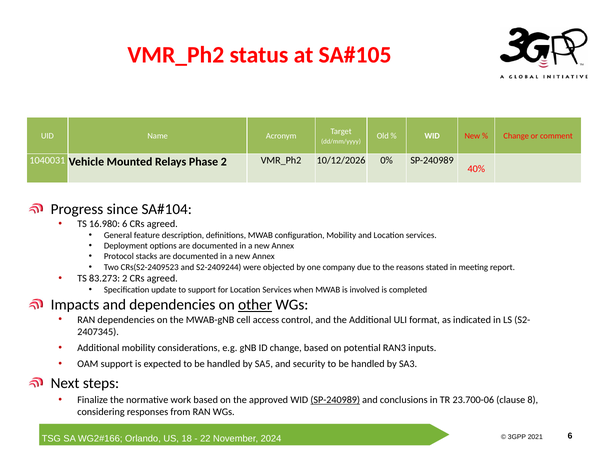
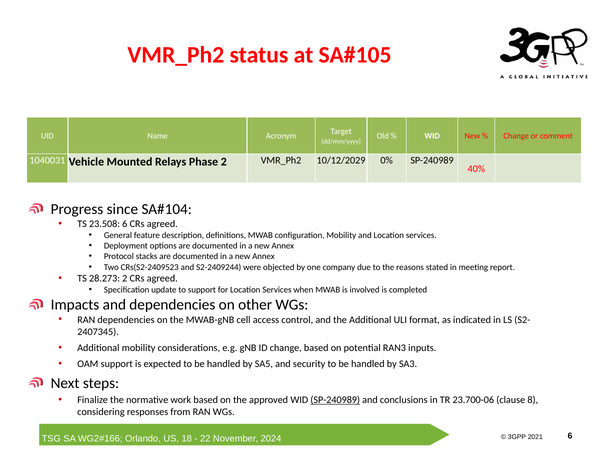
10/12/2026: 10/12/2026 -> 10/12/2029
16.980: 16.980 -> 23.508
83.273: 83.273 -> 28.273
other underline: present -> none
